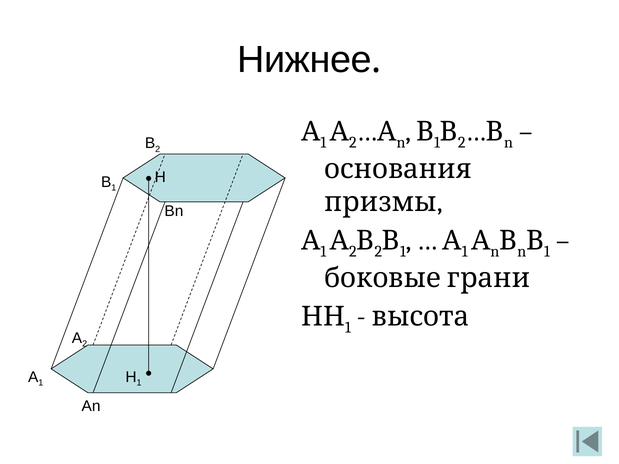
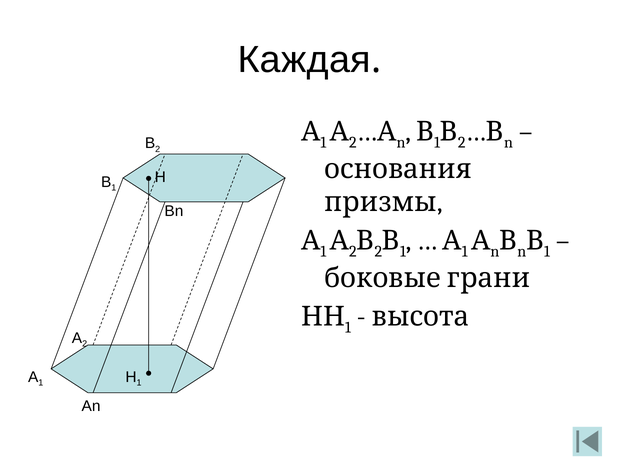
Нижнее: Нижнее -> Каждая
